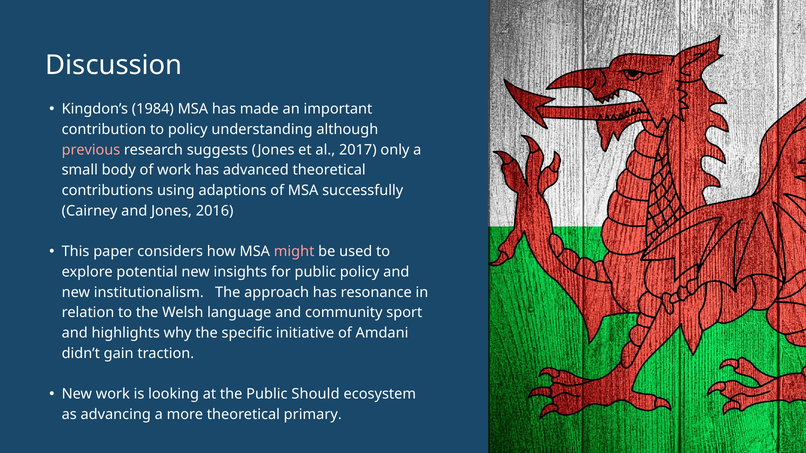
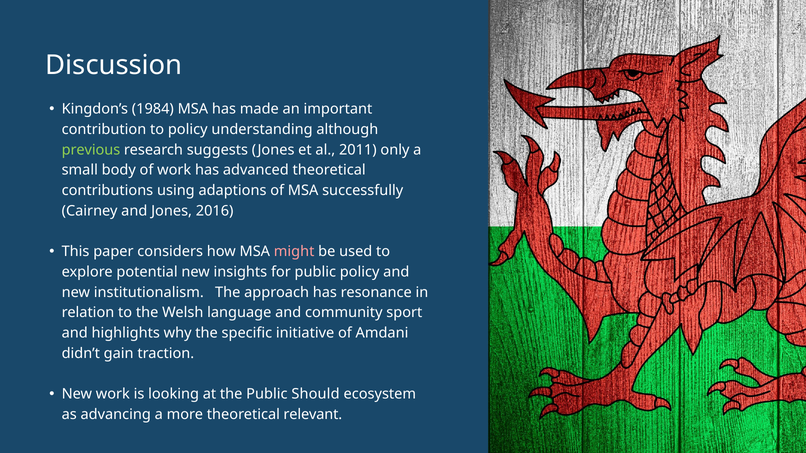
previous colour: pink -> light green
2017: 2017 -> 2011
primary: primary -> relevant
